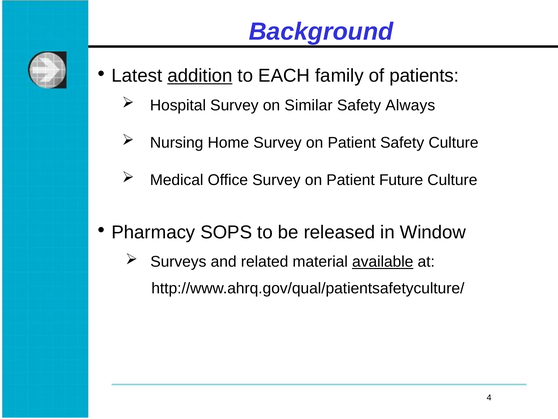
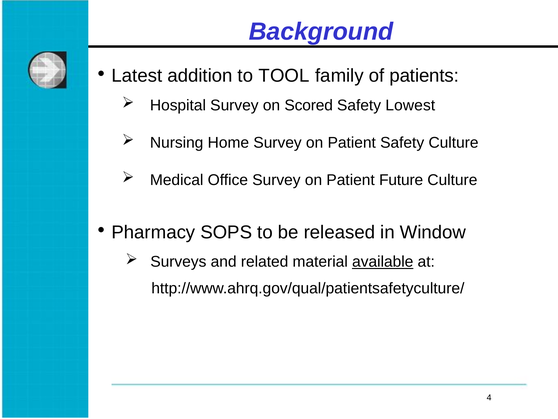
addition underline: present -> none
EACH: EACH -> TOOL
Similar: Similar -> Scored
Always: Always -> Lowest
